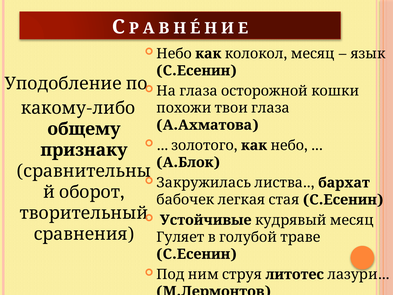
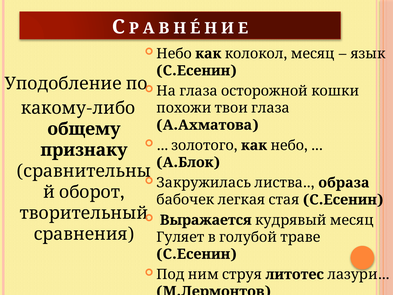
бархат: бархат -> образа
Устойчивые: Устойчивые -> Выражается
